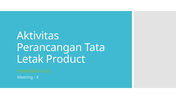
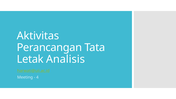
Product: Product -> Analisis
